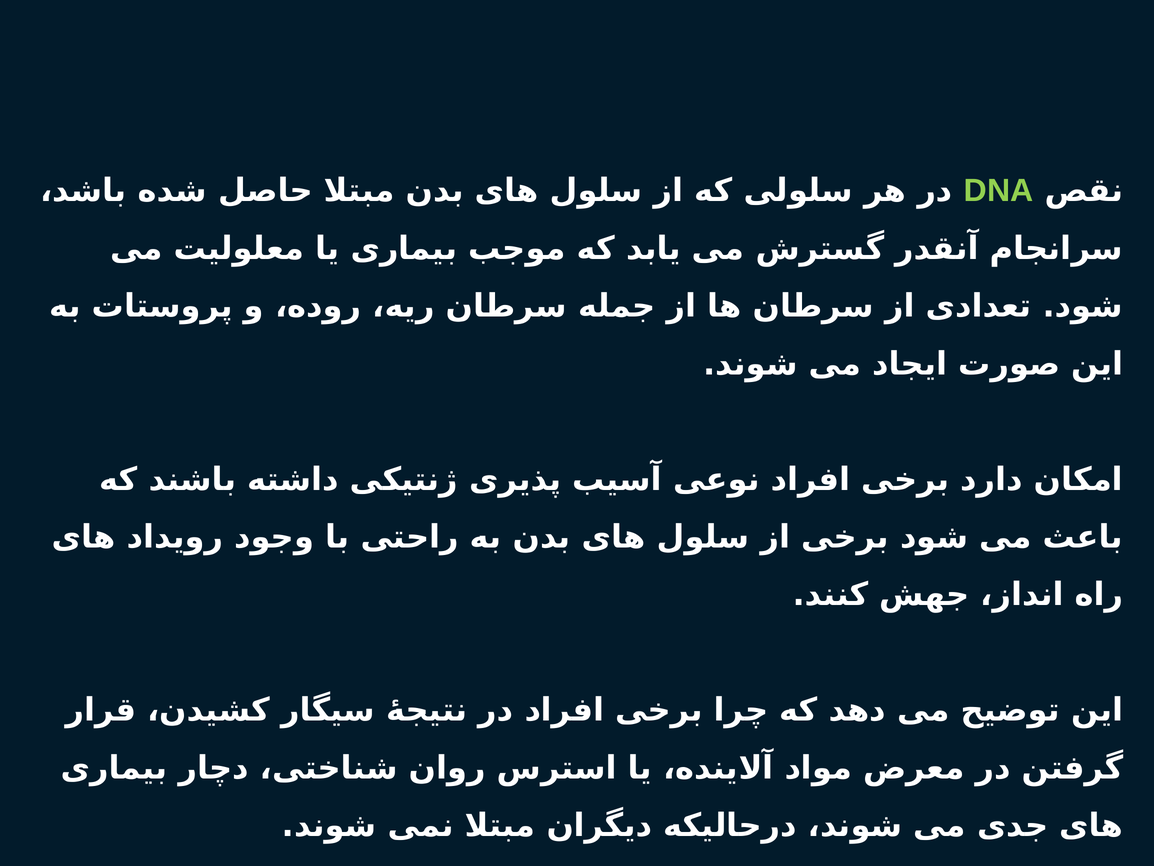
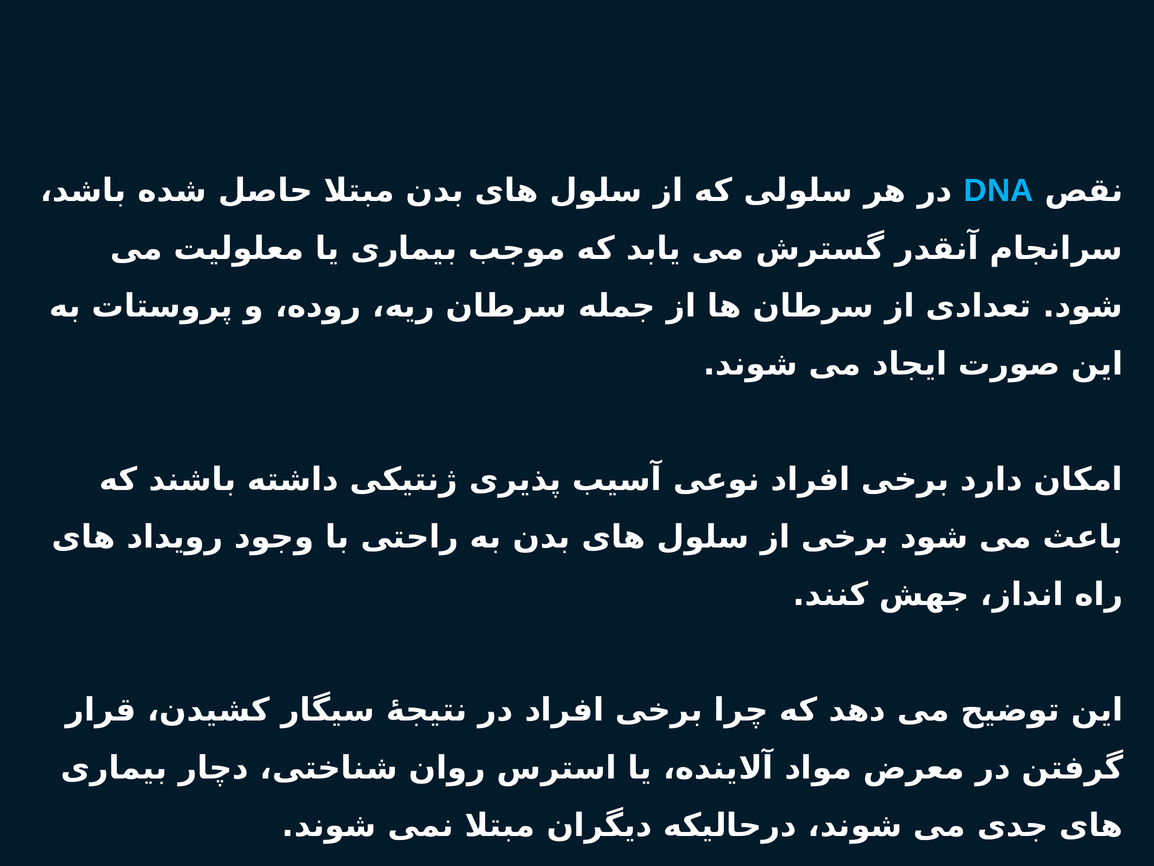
DNA colour: light green -> light blue
